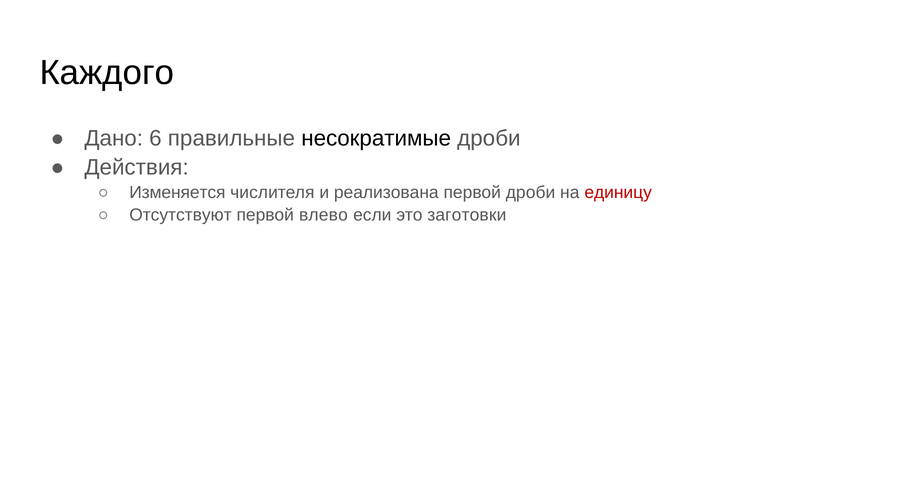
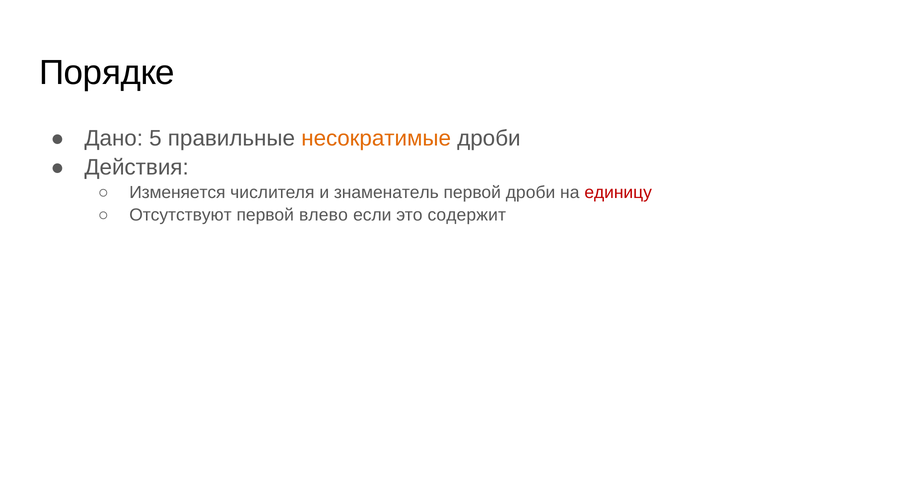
Каждого: Каждого -> Порядке
6: 6 -> 5
несократимые colour: black -> orange
реализована: реализована -> знаменатель
заготовки: заготовки -> содержит
